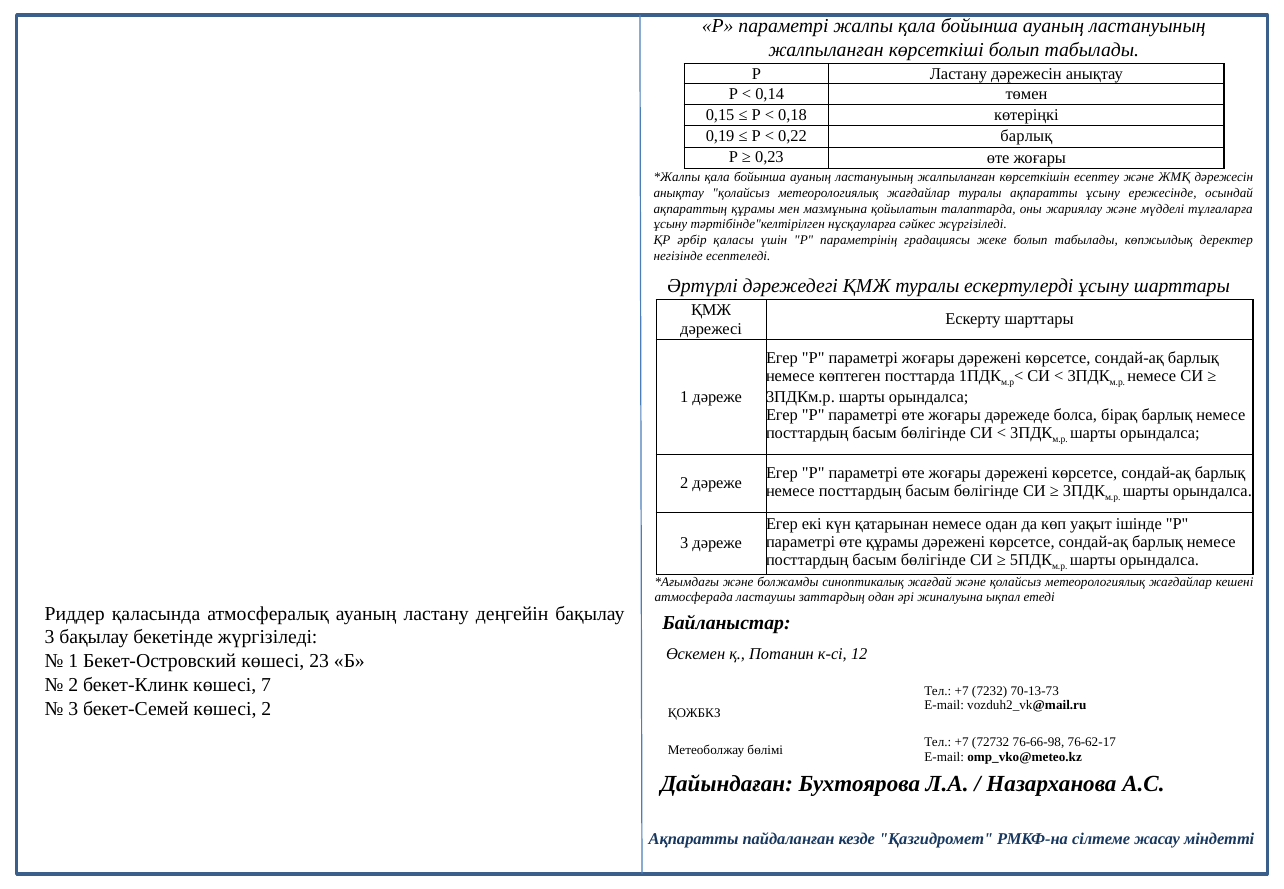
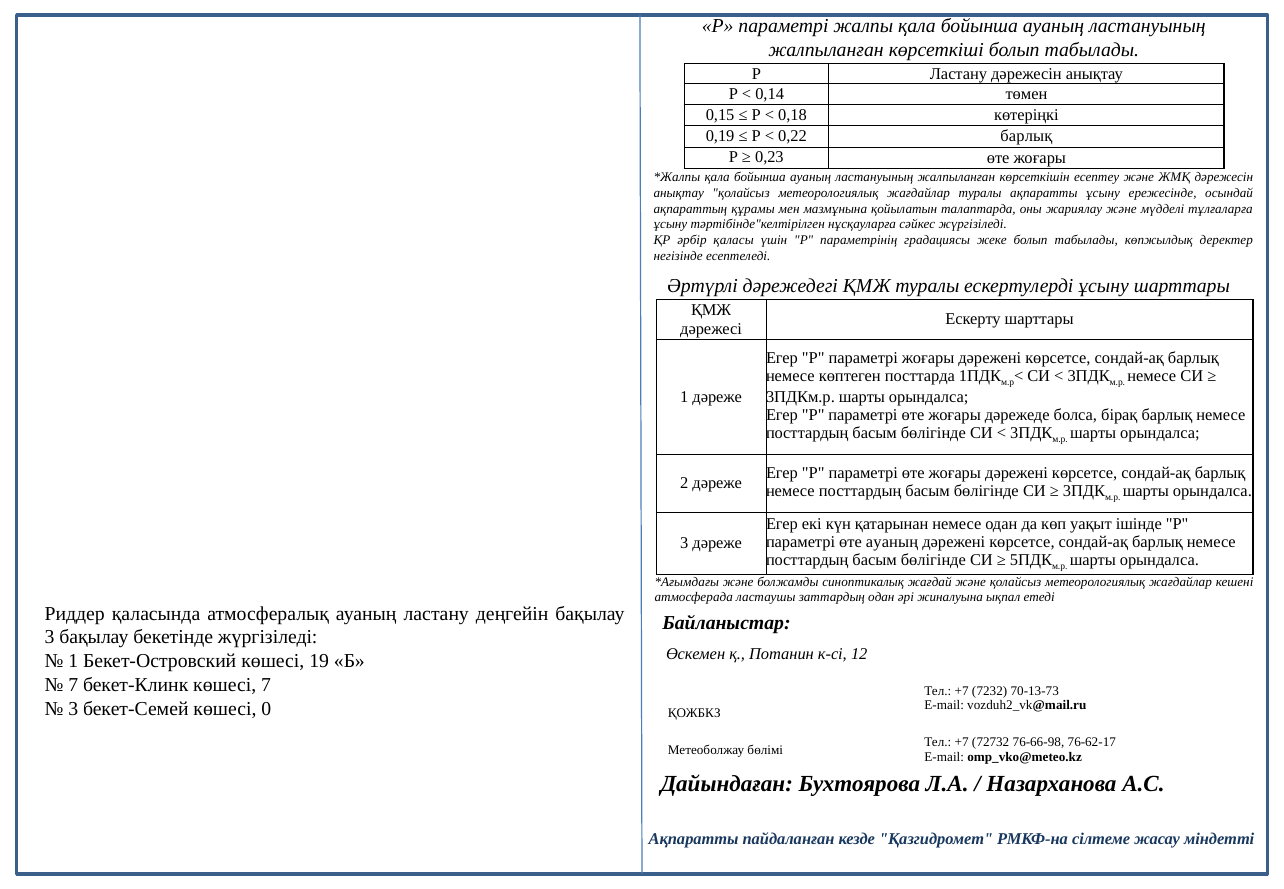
өте құрамы: құрамы -> ауаның
23: 23 -> 19
2 at (73, 685): 2 -> 7
көшесі 2: 2 -> 0
